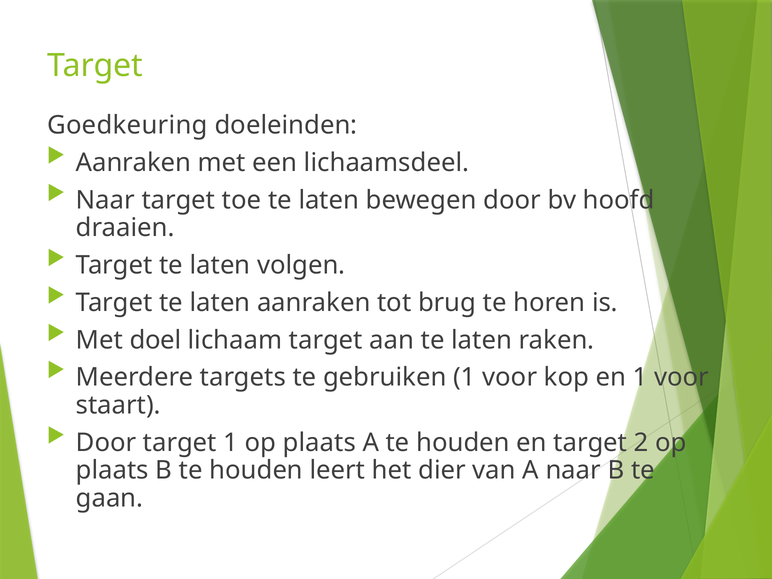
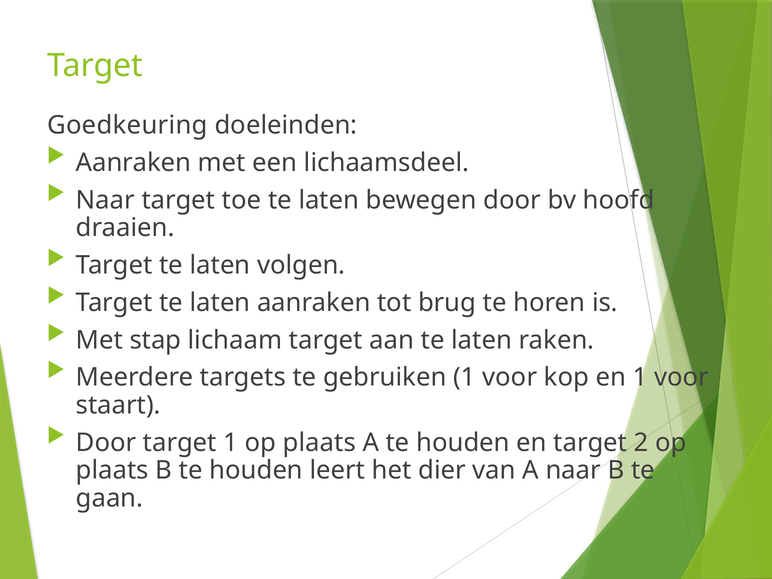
doel: doel -> stap
